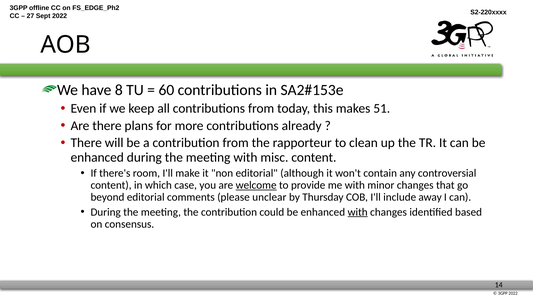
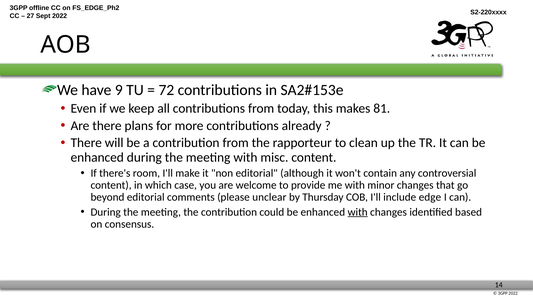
8: 8 -> 9
60: 60 -> 72
51: 51 -> 81
welcome underline: present -> none
away: away -> edge
